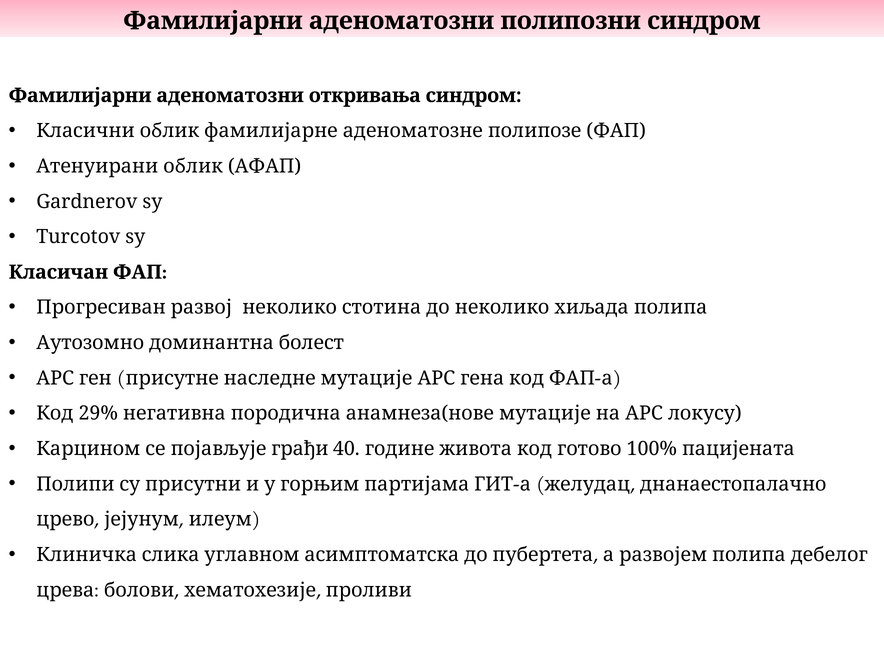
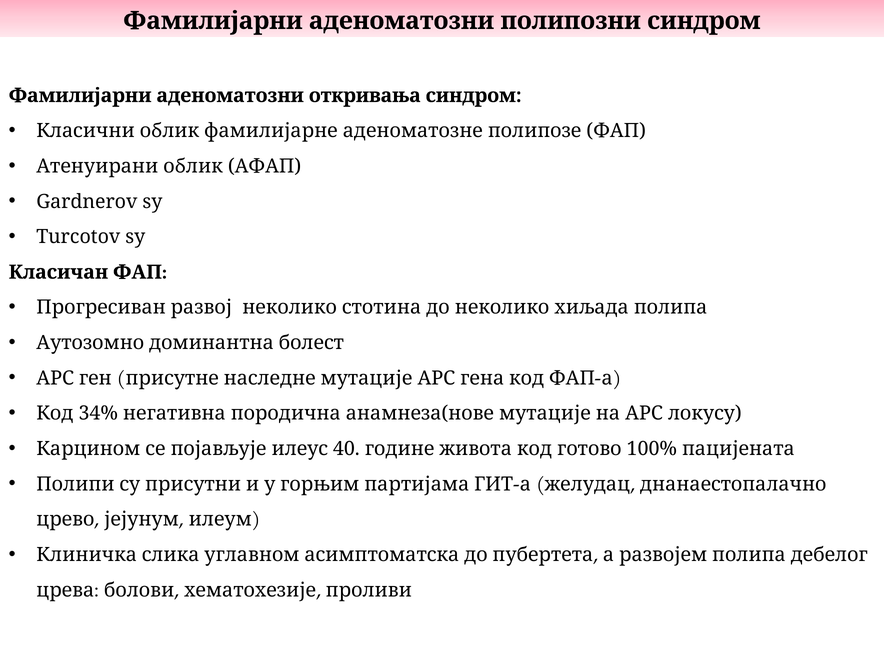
29%: 29% -> 34%
грађи: грађи -> илеус
